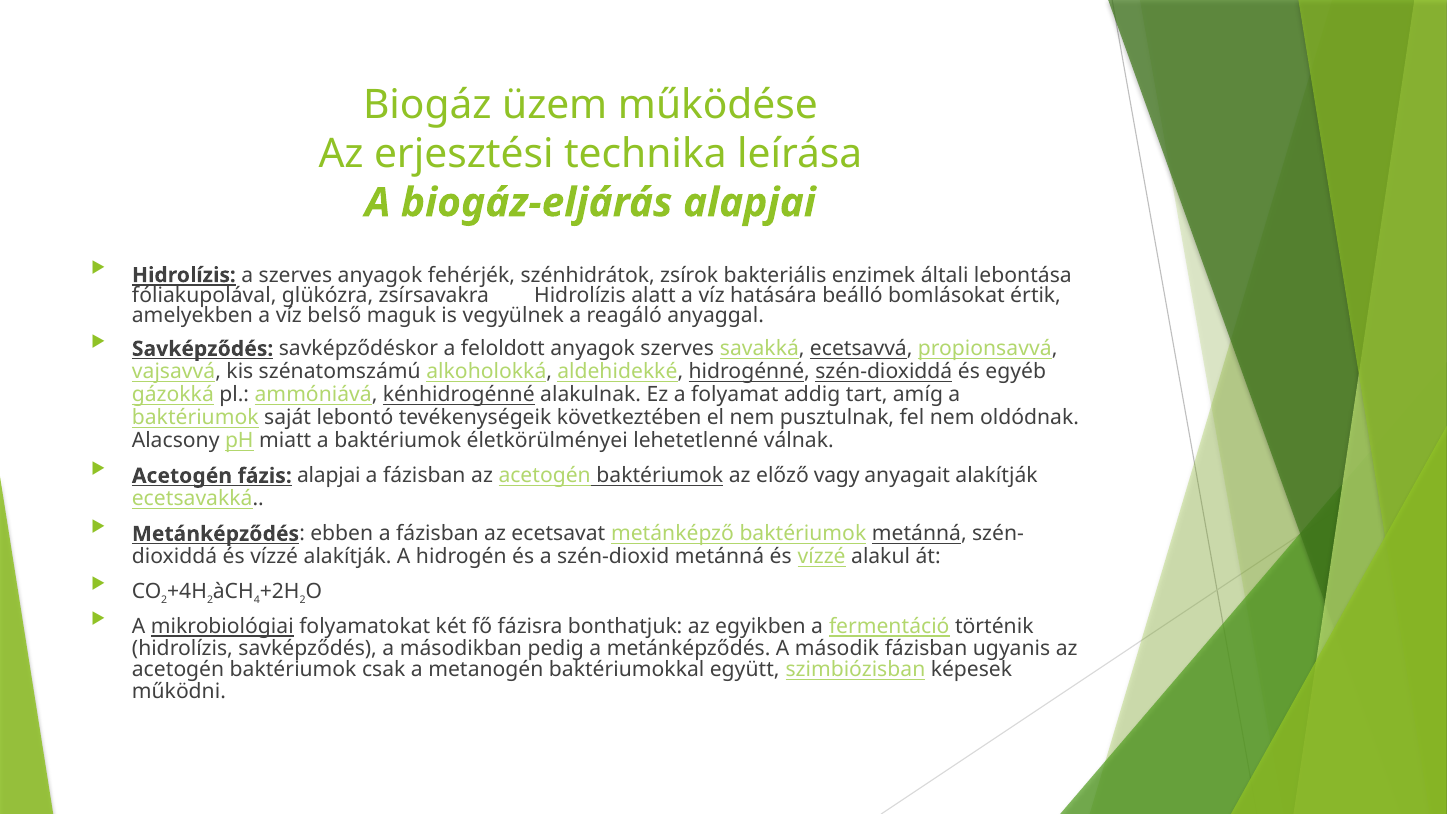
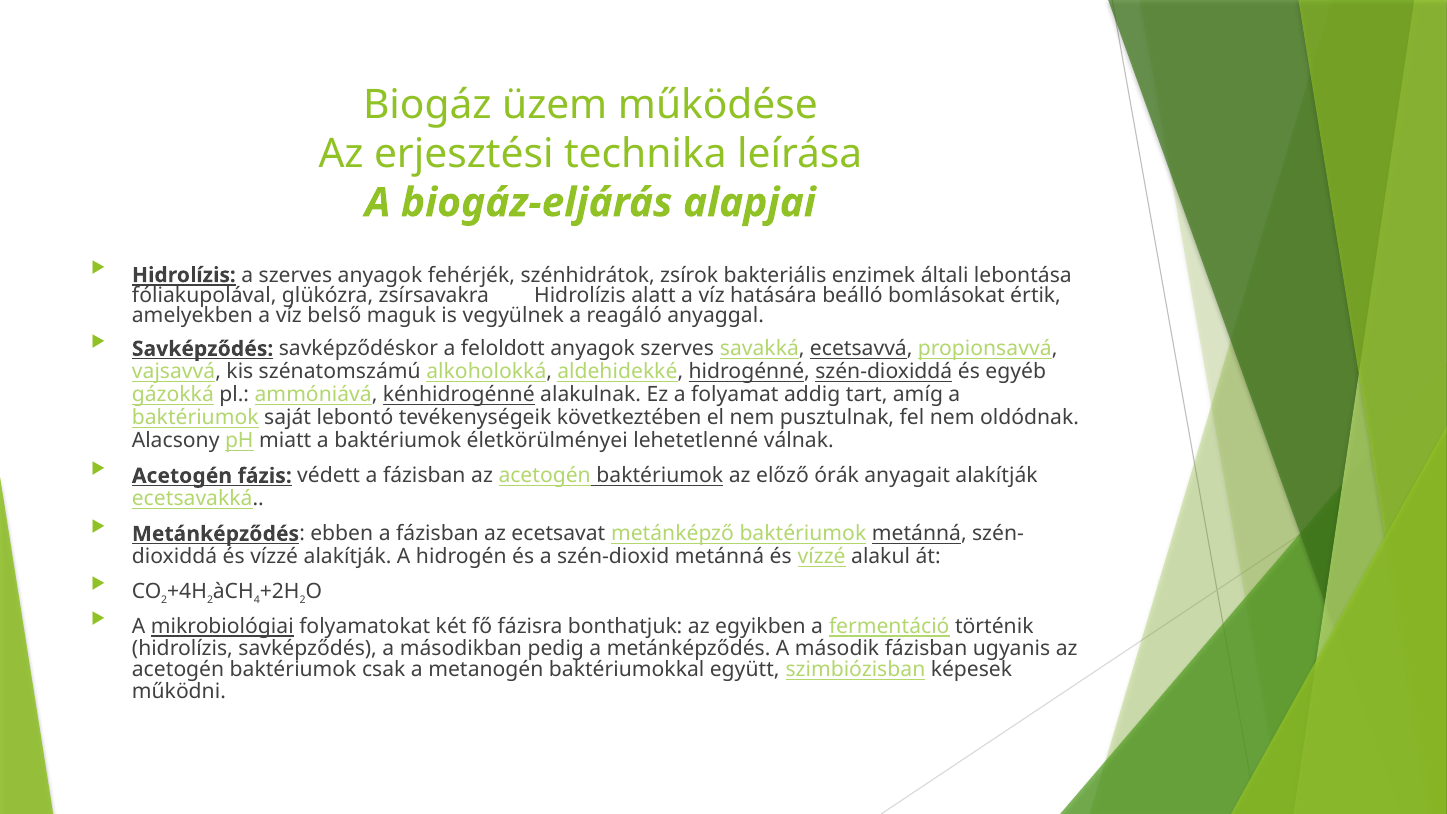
fázis alapjai: alapjai -> védett
vagy: vagy -> órák
